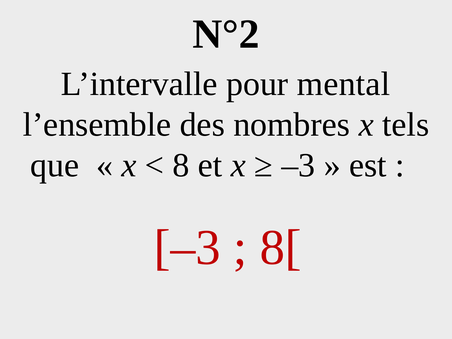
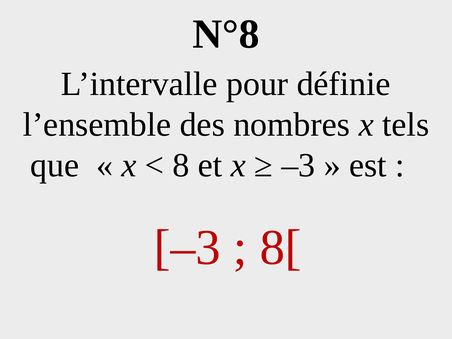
N°2: N°2 -> N°8
mental: mental -> définie
